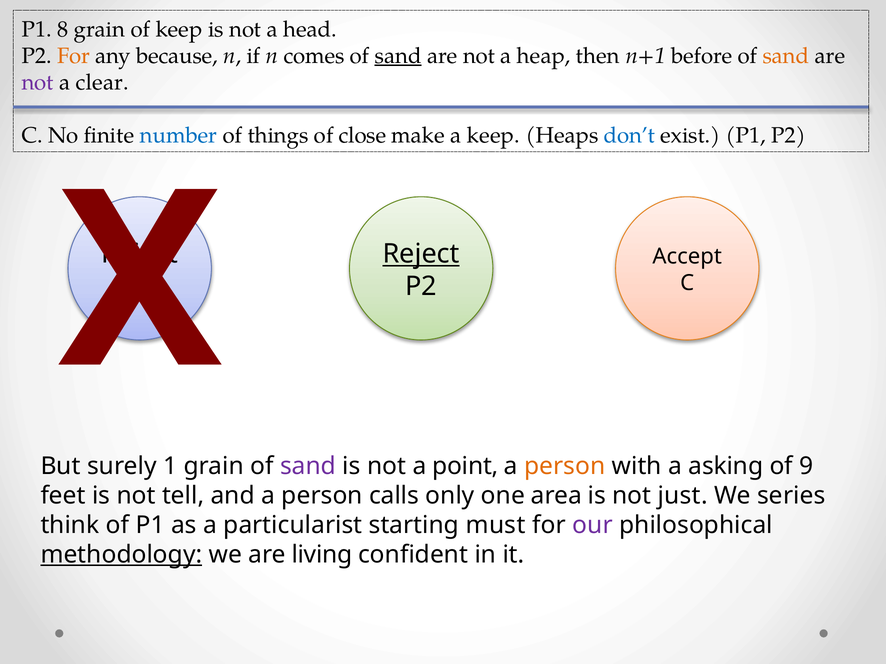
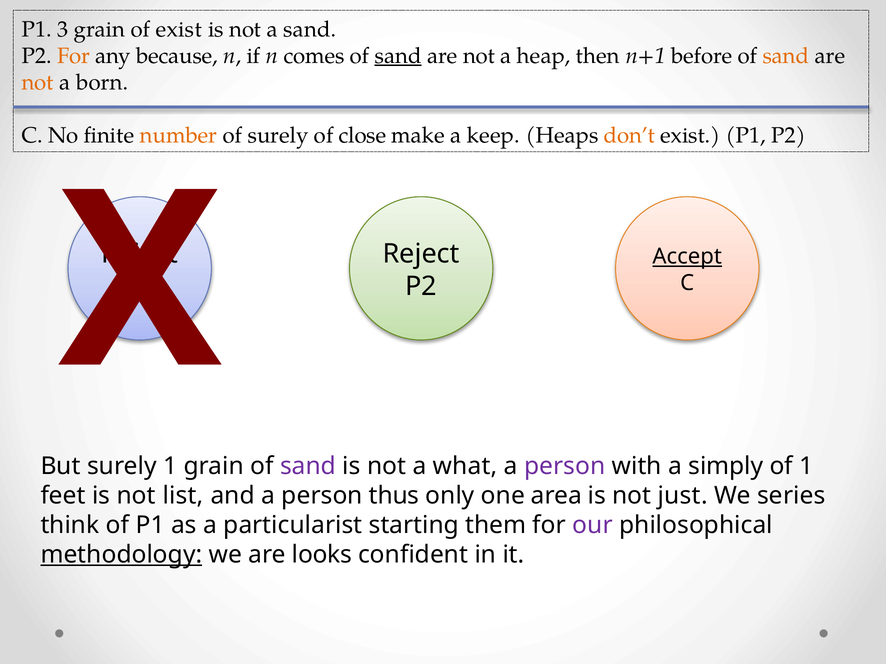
8: 8 -> 3
of keep: keep -> exist
a head: head -> sand
not at (38, 82) colour: purple -> orange
clear: clear -> born
number colour: blue -> orange
of things: things -> surely
don’t colour: blue -> orange
Reject at (421, 254) underline: present -> none
Accept underline: none -> present
point: point -> what
person at (565, 466) colour: orange -> purple
asking: asking -> simply
of 9: 9 -> 1
tell: tell -> list
calls: calls -> thus
must: must -> them
living: living -> looks
